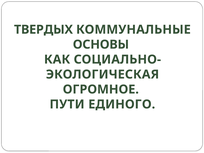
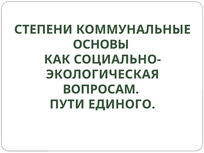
ТВЕРДЫХ: ТВЕРДЫХ -> СТЕПЕНИ
ОГРОМНОЕ: ОГРОМНОЕ -> ВОПРОСАМ
